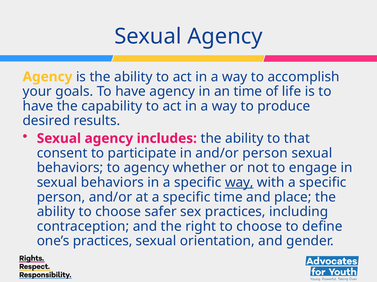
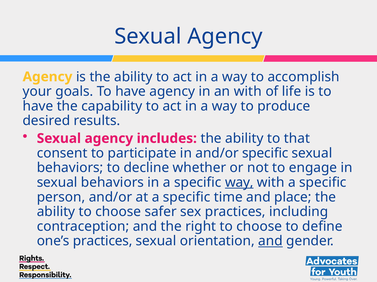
an time: time -> with
and/or person: person -> specific
to agency: agency -> decline
and at (270, 242) underline: none -> present
